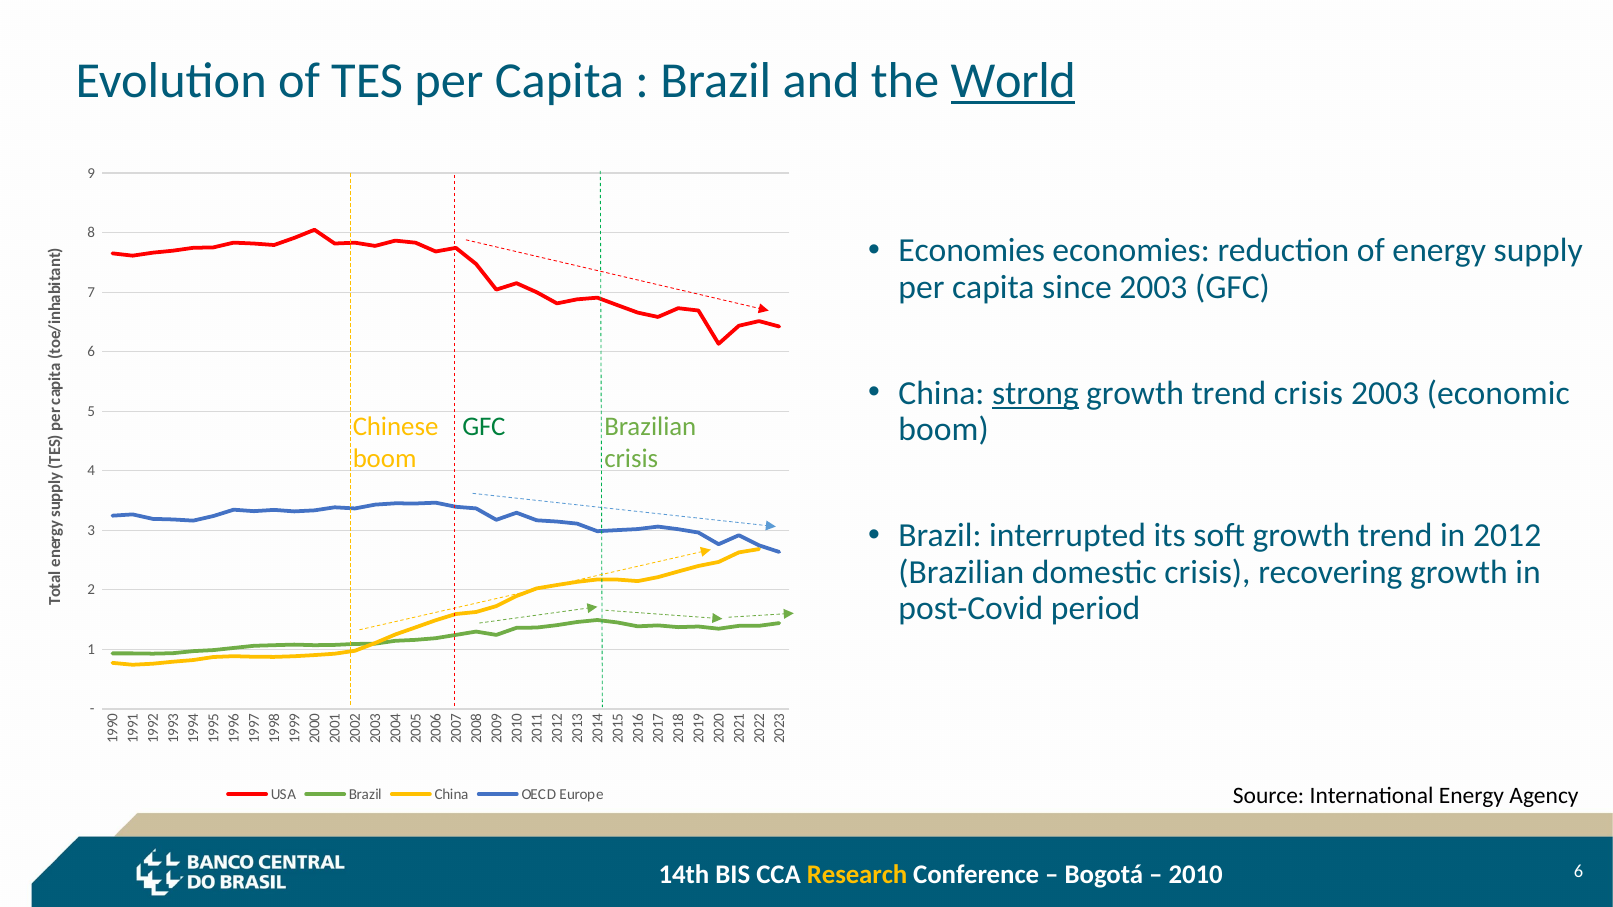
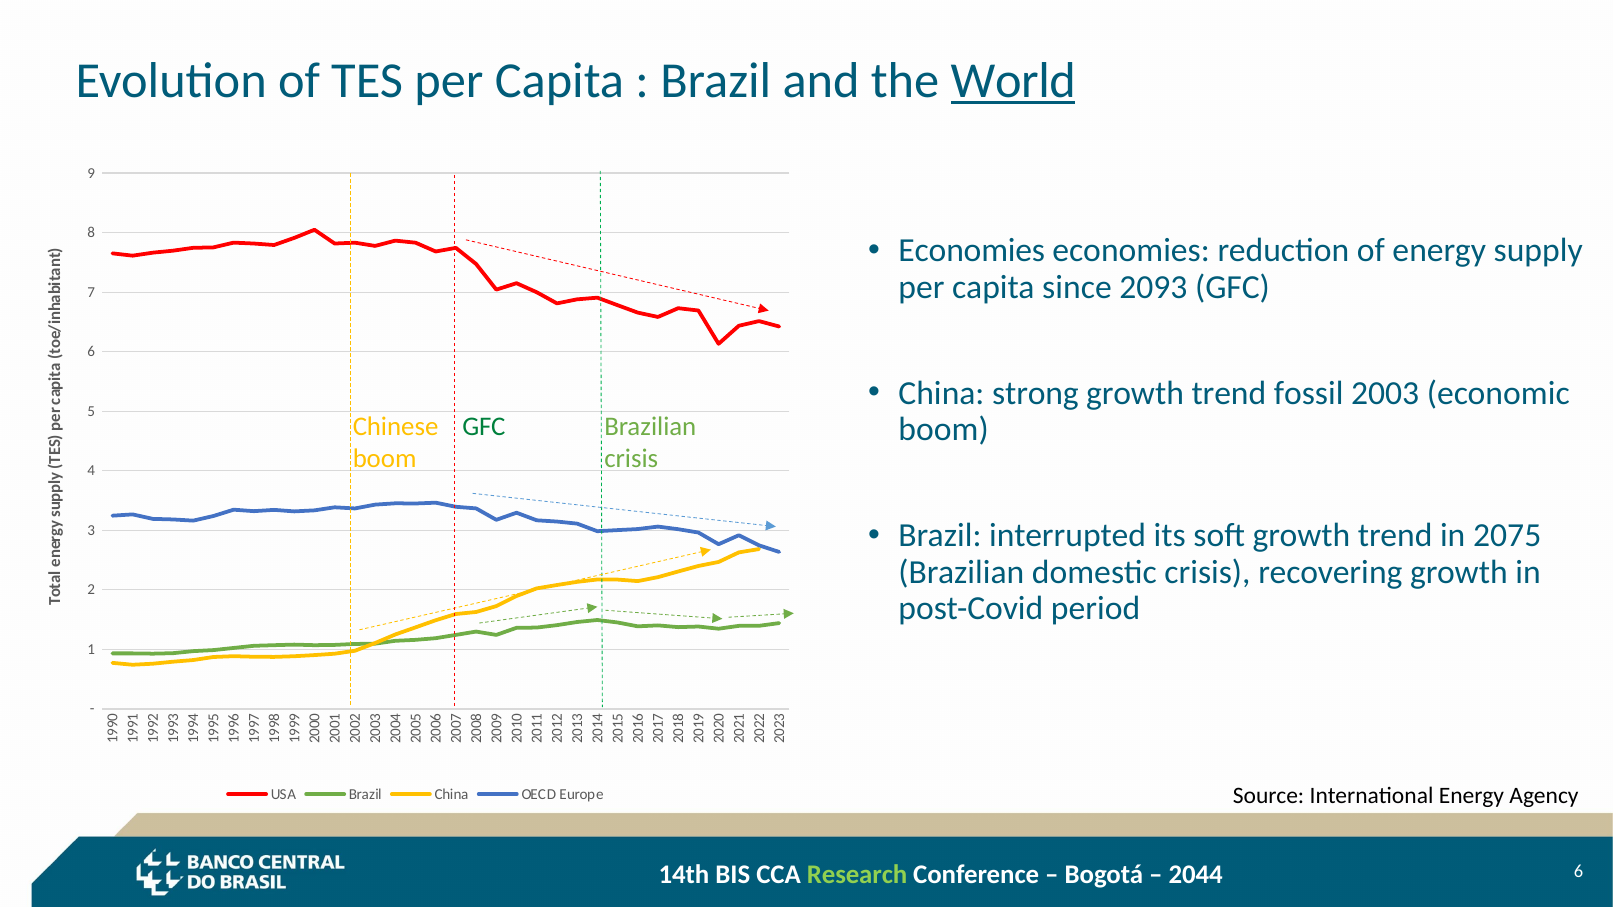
since 2003: 2003 -> 2093
strong underline: present -> none
trend crisis: crisis -> fossil
2012: 2012 -> 2075
Research colour: yellow -> light green
2010: 2010 -> 2044
